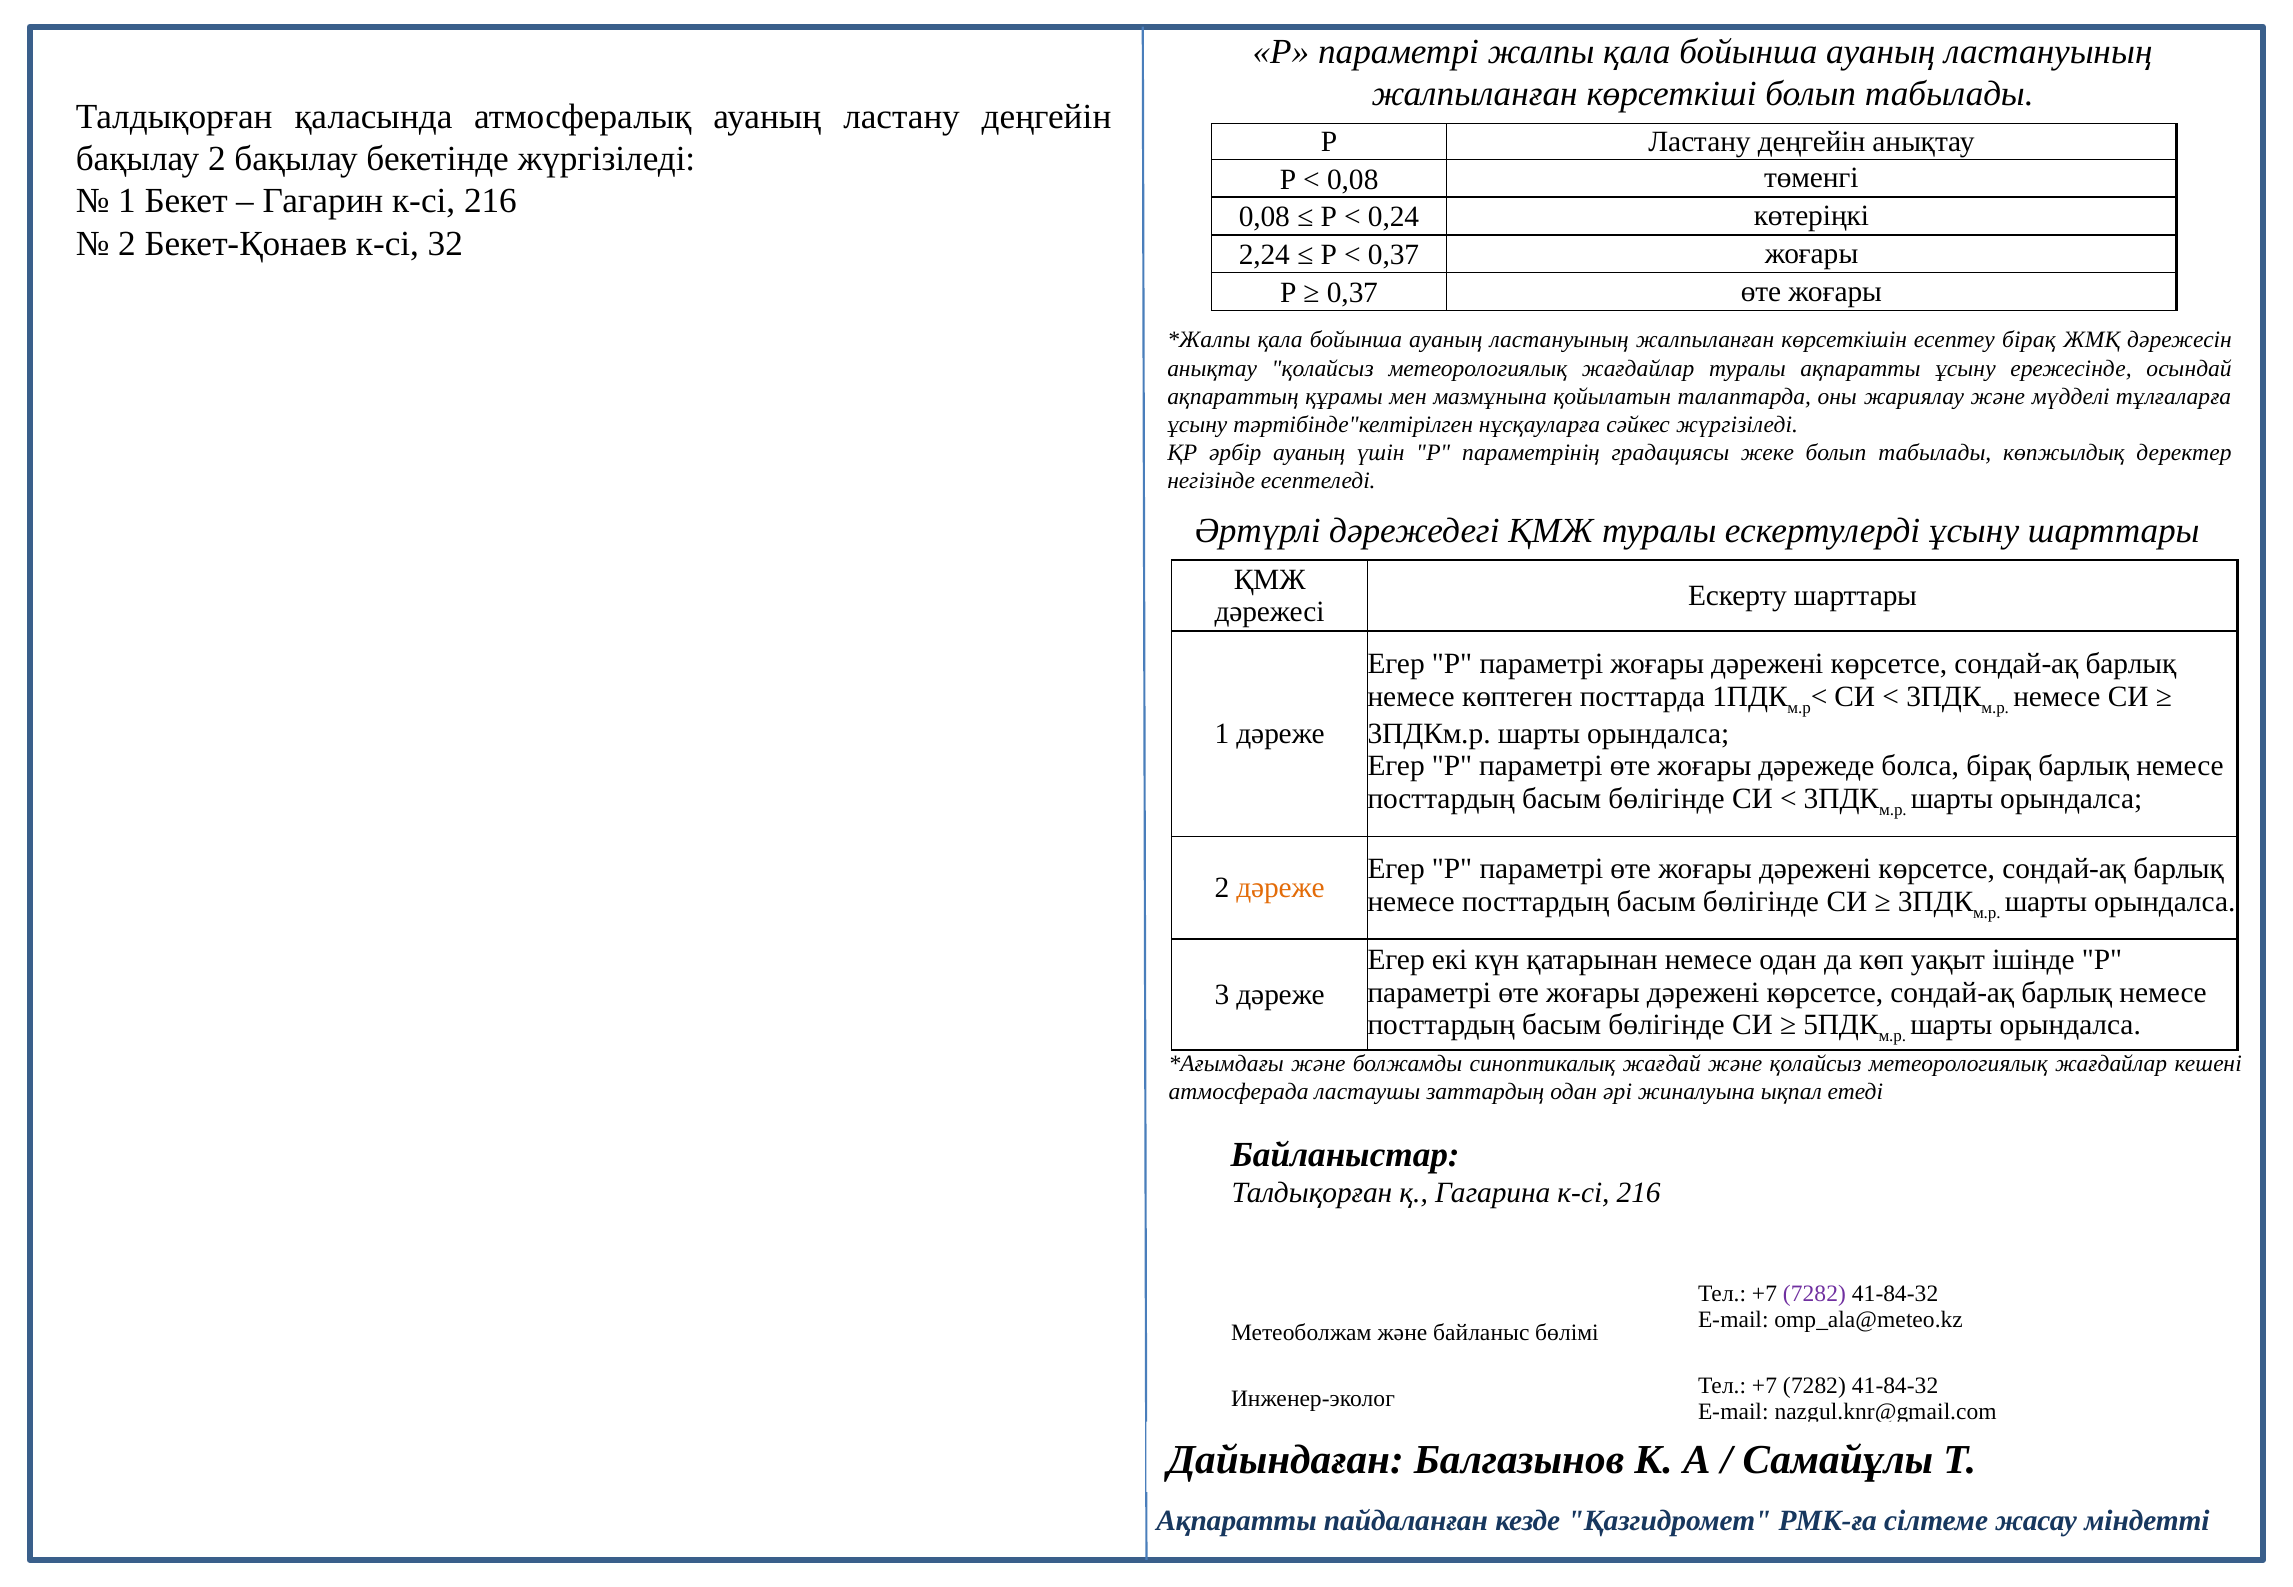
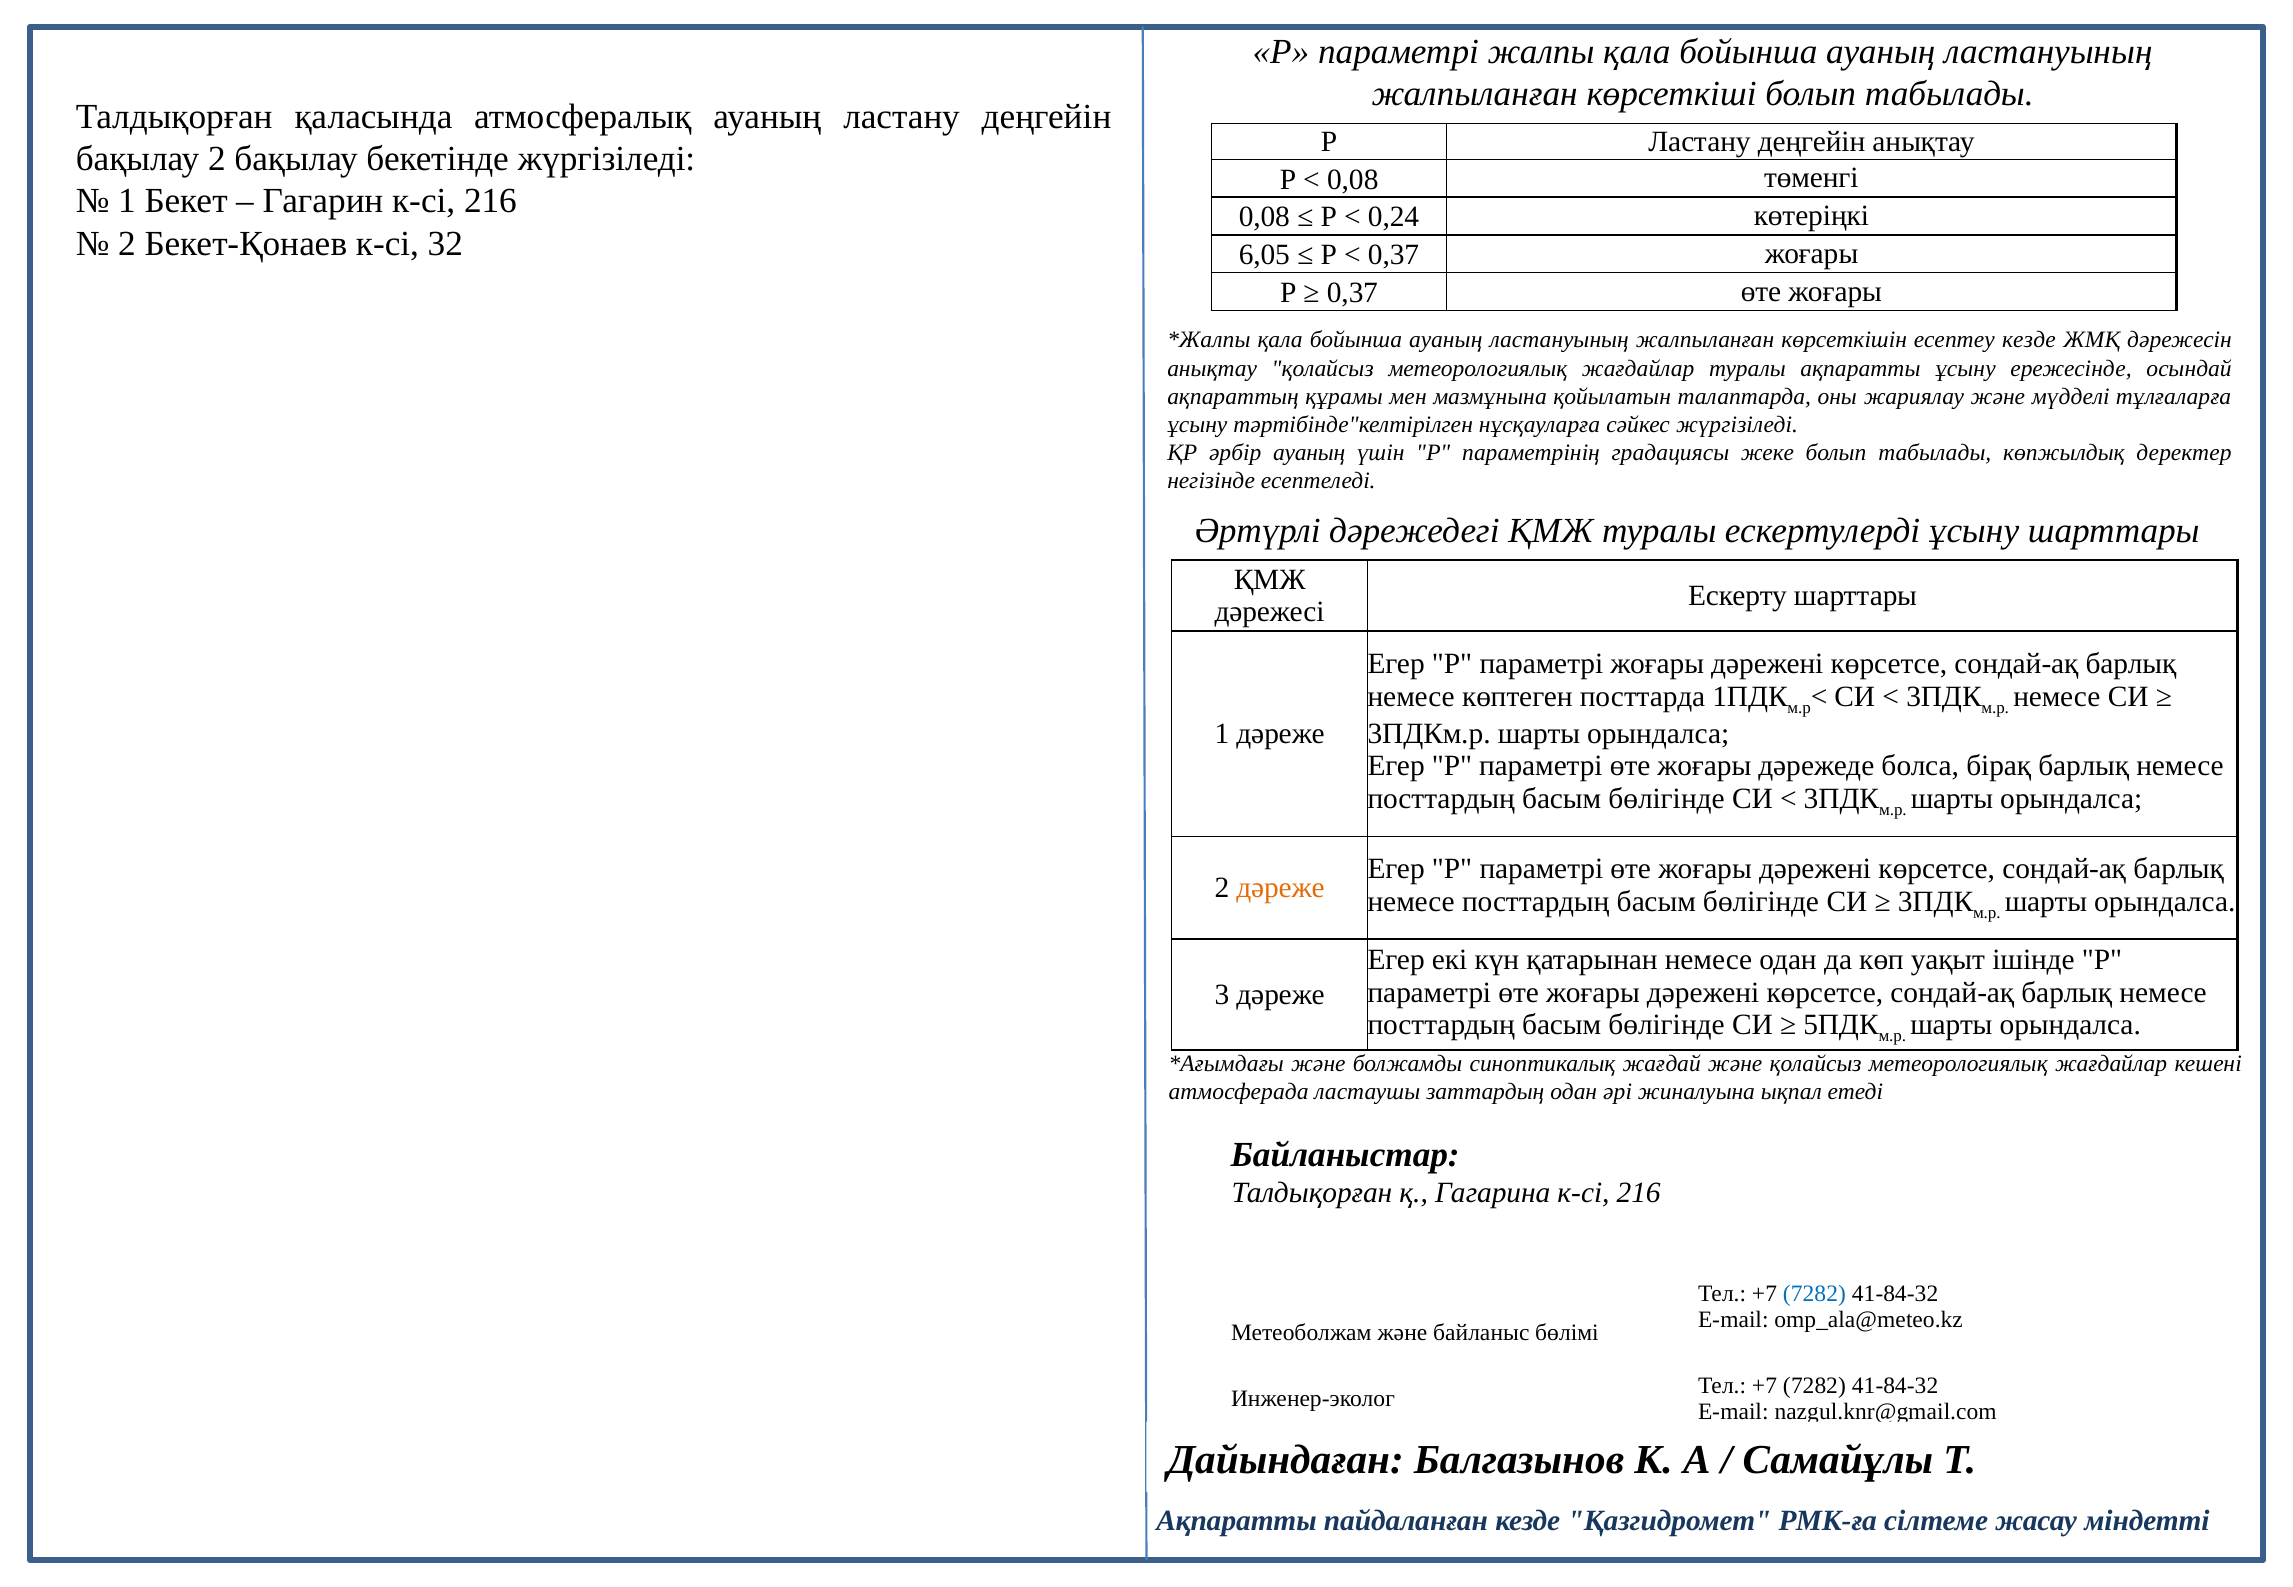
2,24: 2,24 -> 6,05
есептеу бірақ: бірақ -> кезде
7282 at (1814, 1294) colour: purple -> blue
